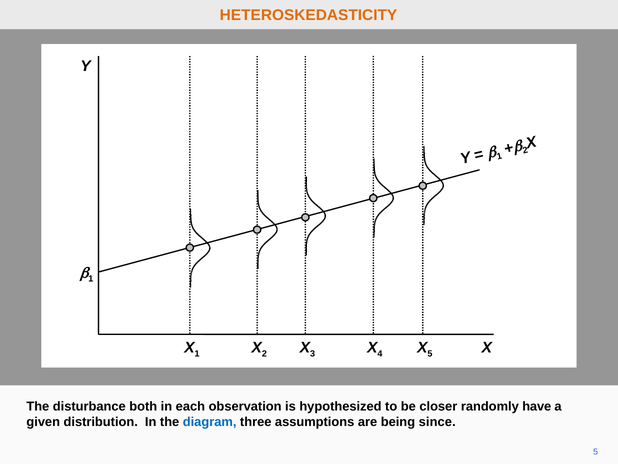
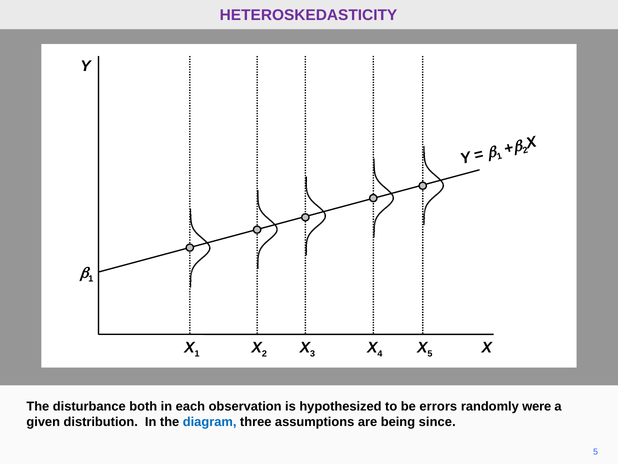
HETEROSKEDASTICITY colour: orange -> purple
closer: closer -> errors
have: have -> were
